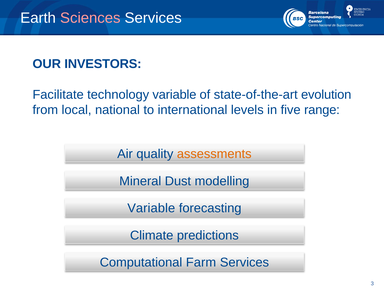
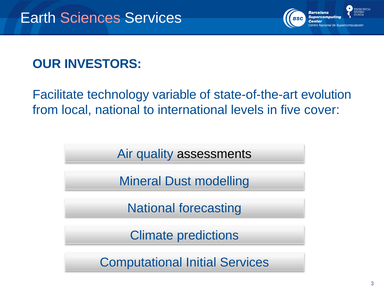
range: range -> cover
assessments colour: orange -> black
Variable at (151, 209): Variable -> National
Farm: Farm -> Initial
